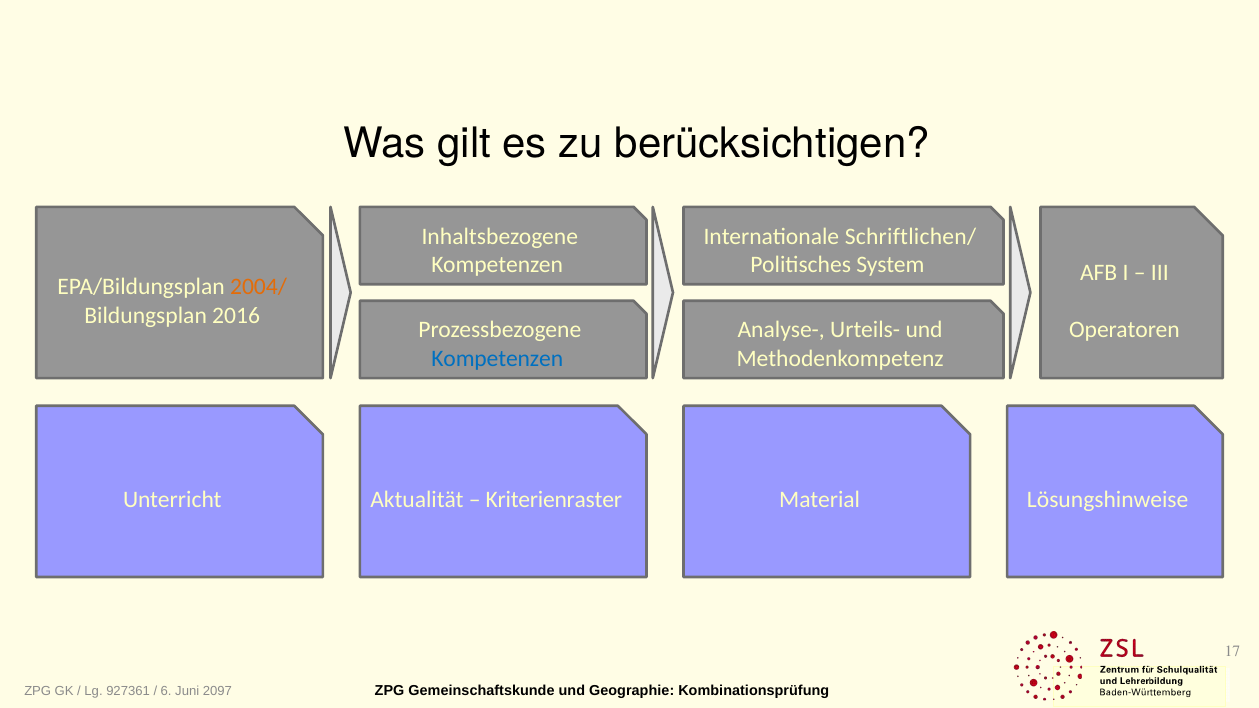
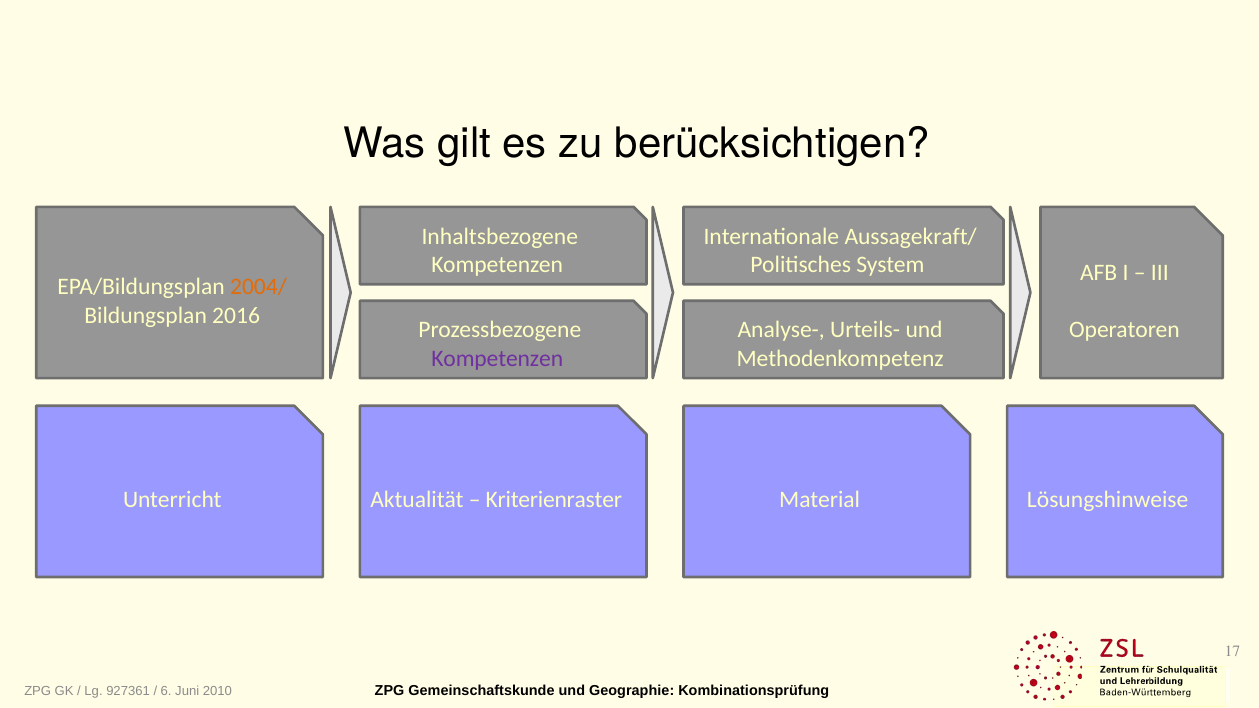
Schriftlichen/: Schriftlichen/ -> Aussagekraft/
Kompetenzen at (497, 359) colour: blue -> purple
2097: 2097 -> 2010
